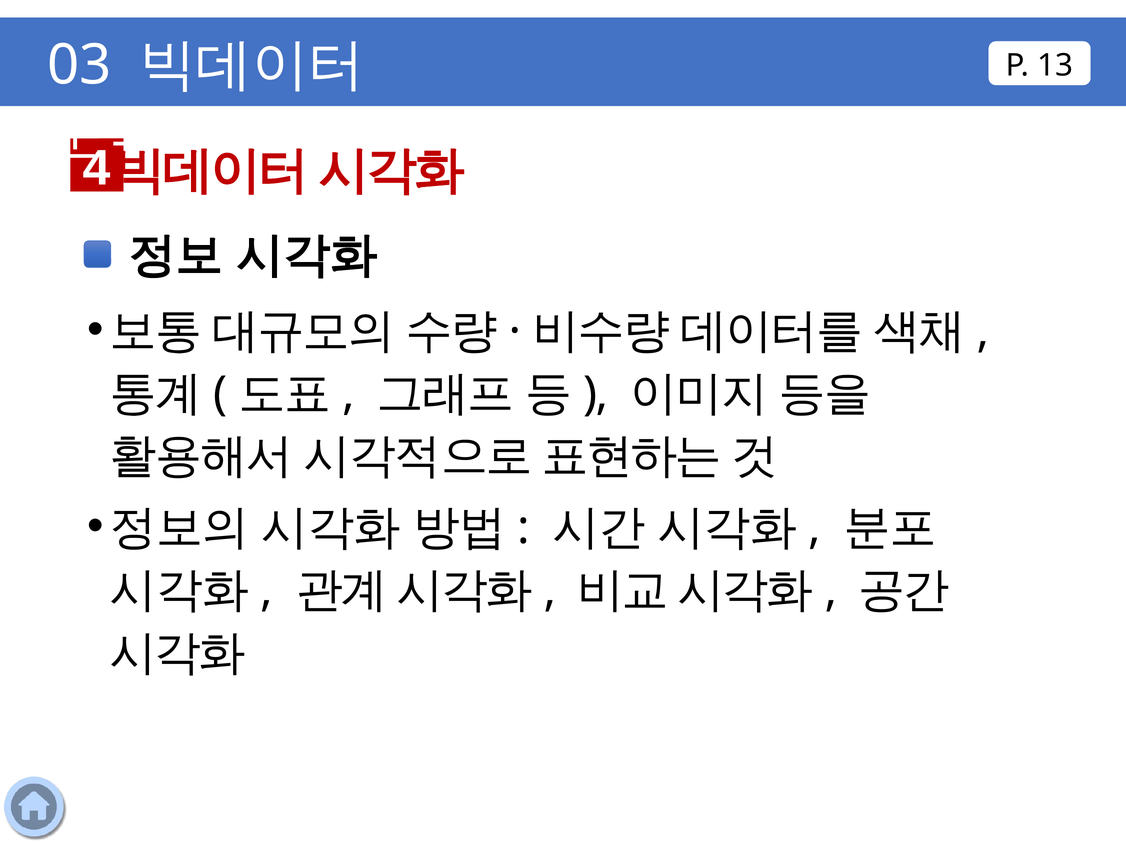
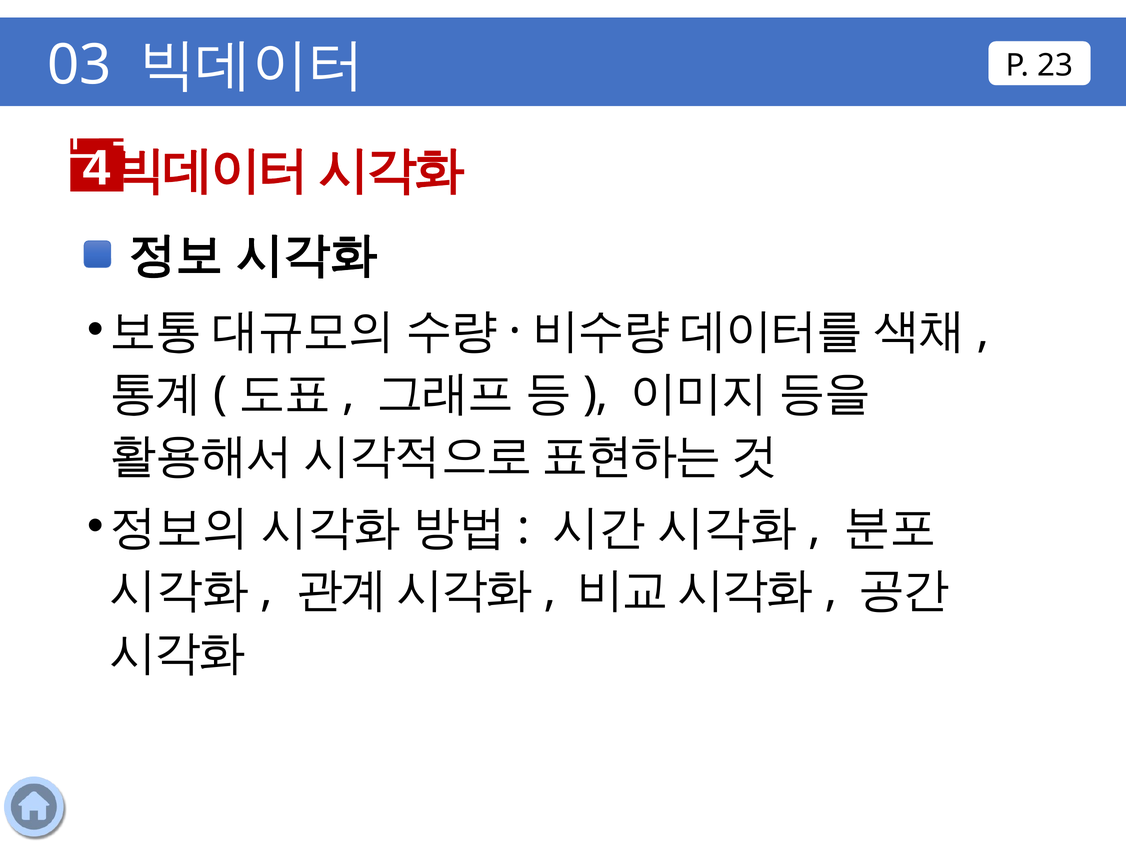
13: 13 -> 23
